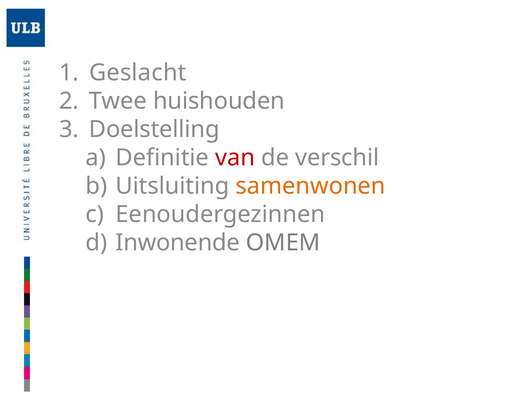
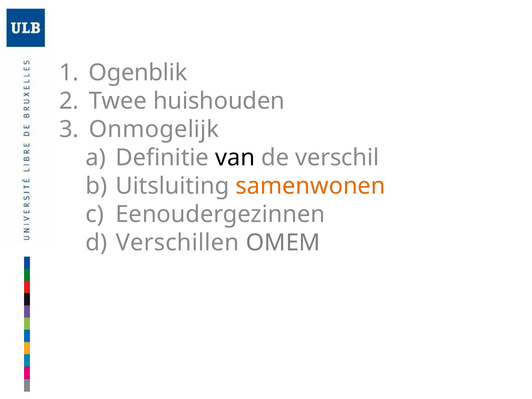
Geslacht: Geslacht -> Ogenblik
Doelstelling: Doelstelling -> Onmogelijk
van colour: red -> black
Inwonende: Inwonende -> Verschillen
